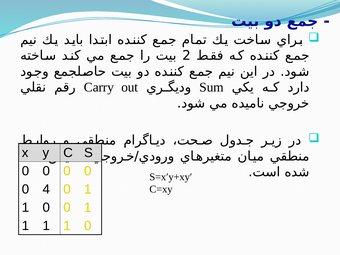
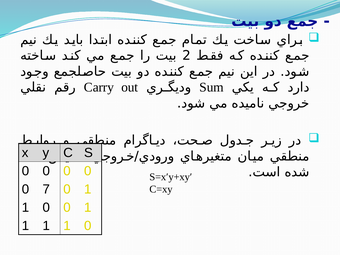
4: 4 -> 7
